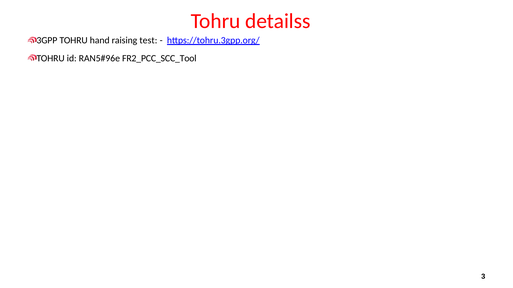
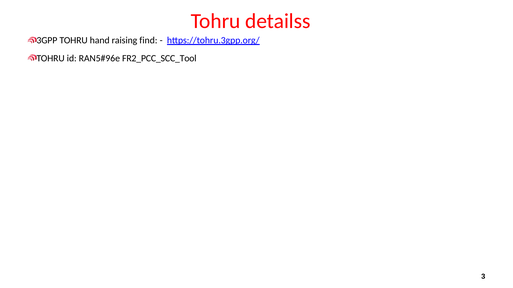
test: test -> find
